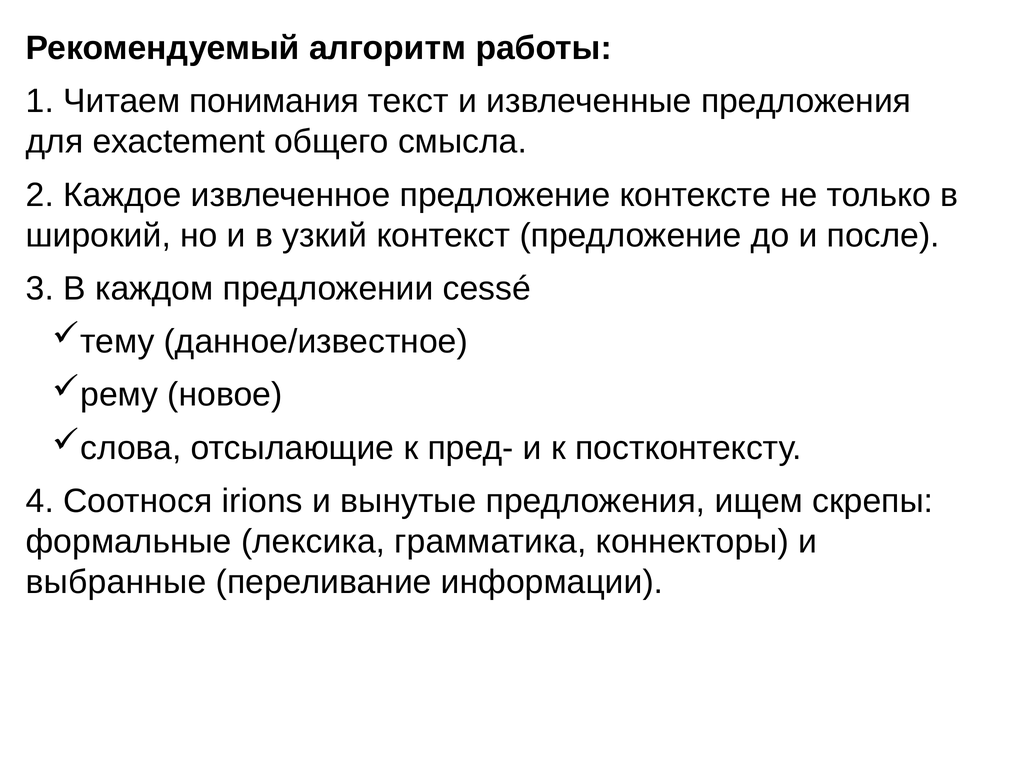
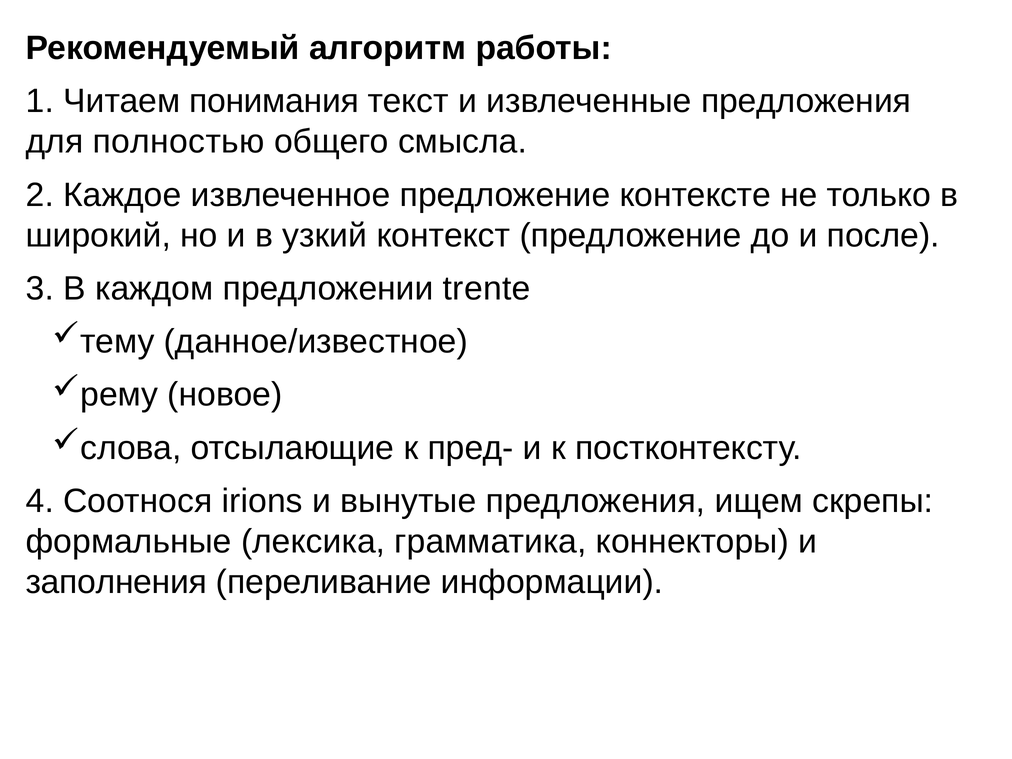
exactement: exactement -> полностью
cessé: cessé -> trente
выбранные: выбранные -> заполнения
